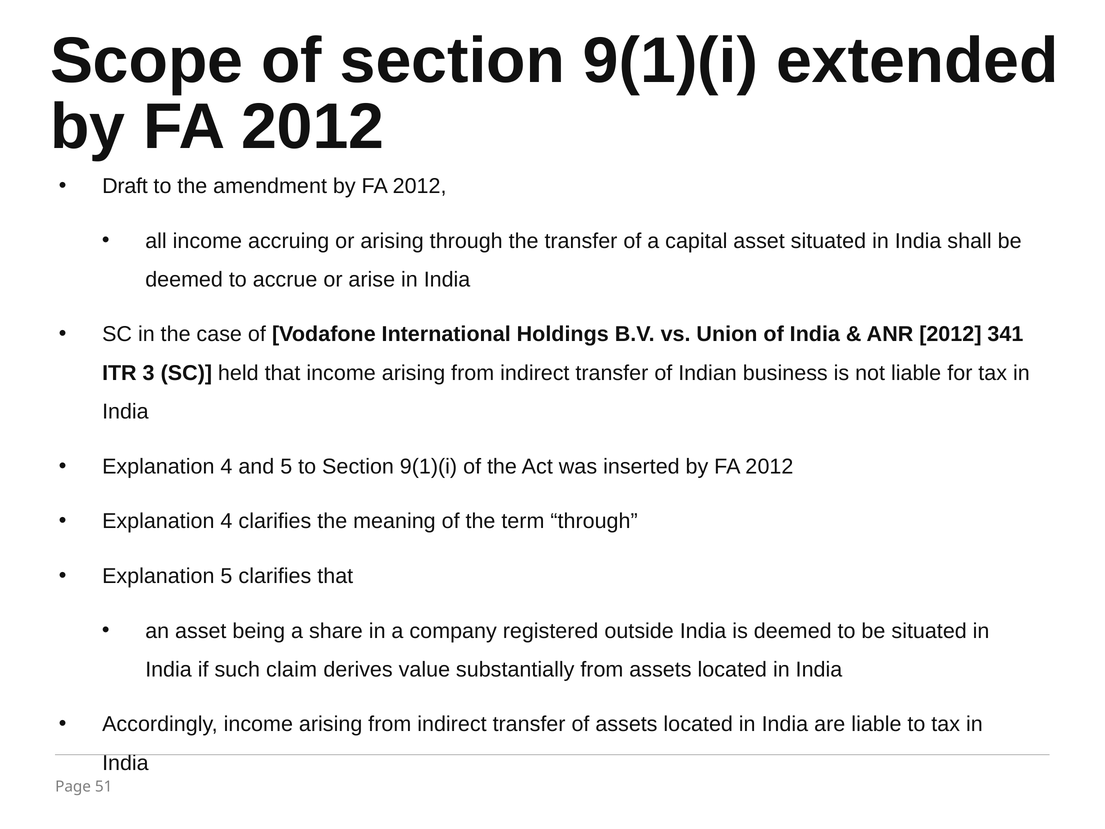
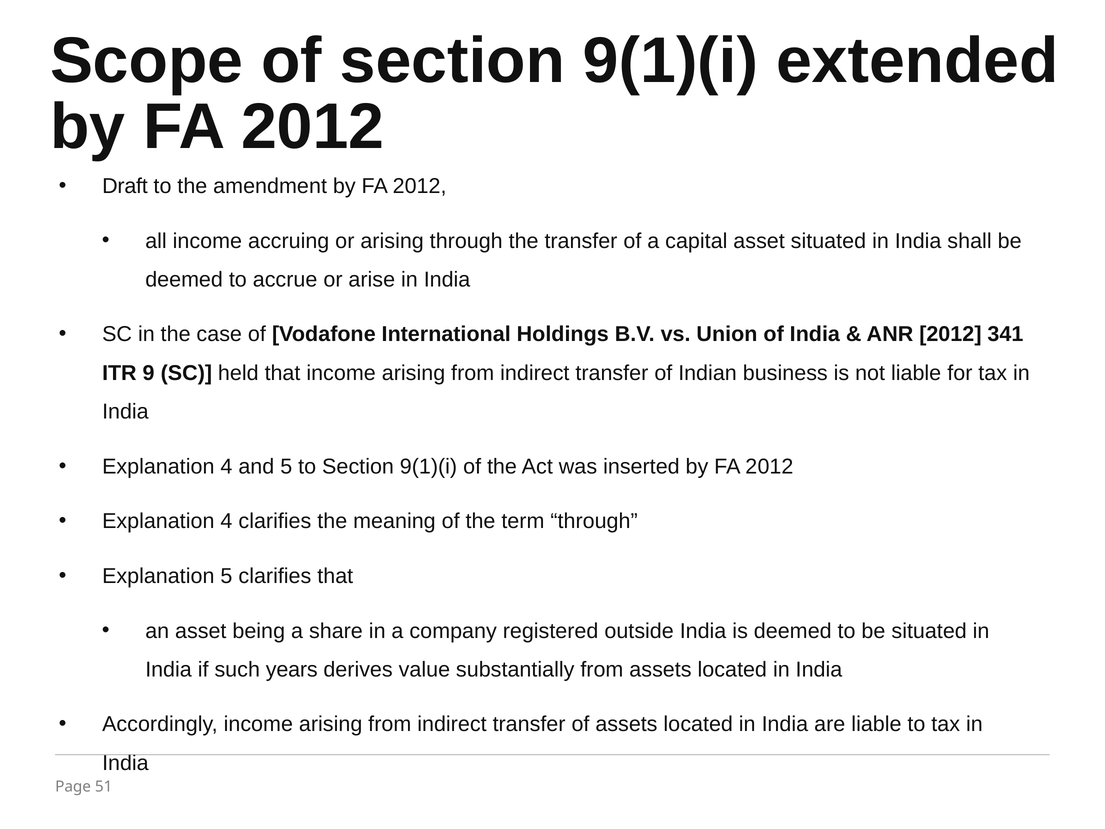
3: 3 -> 9
claim: claim -> years
